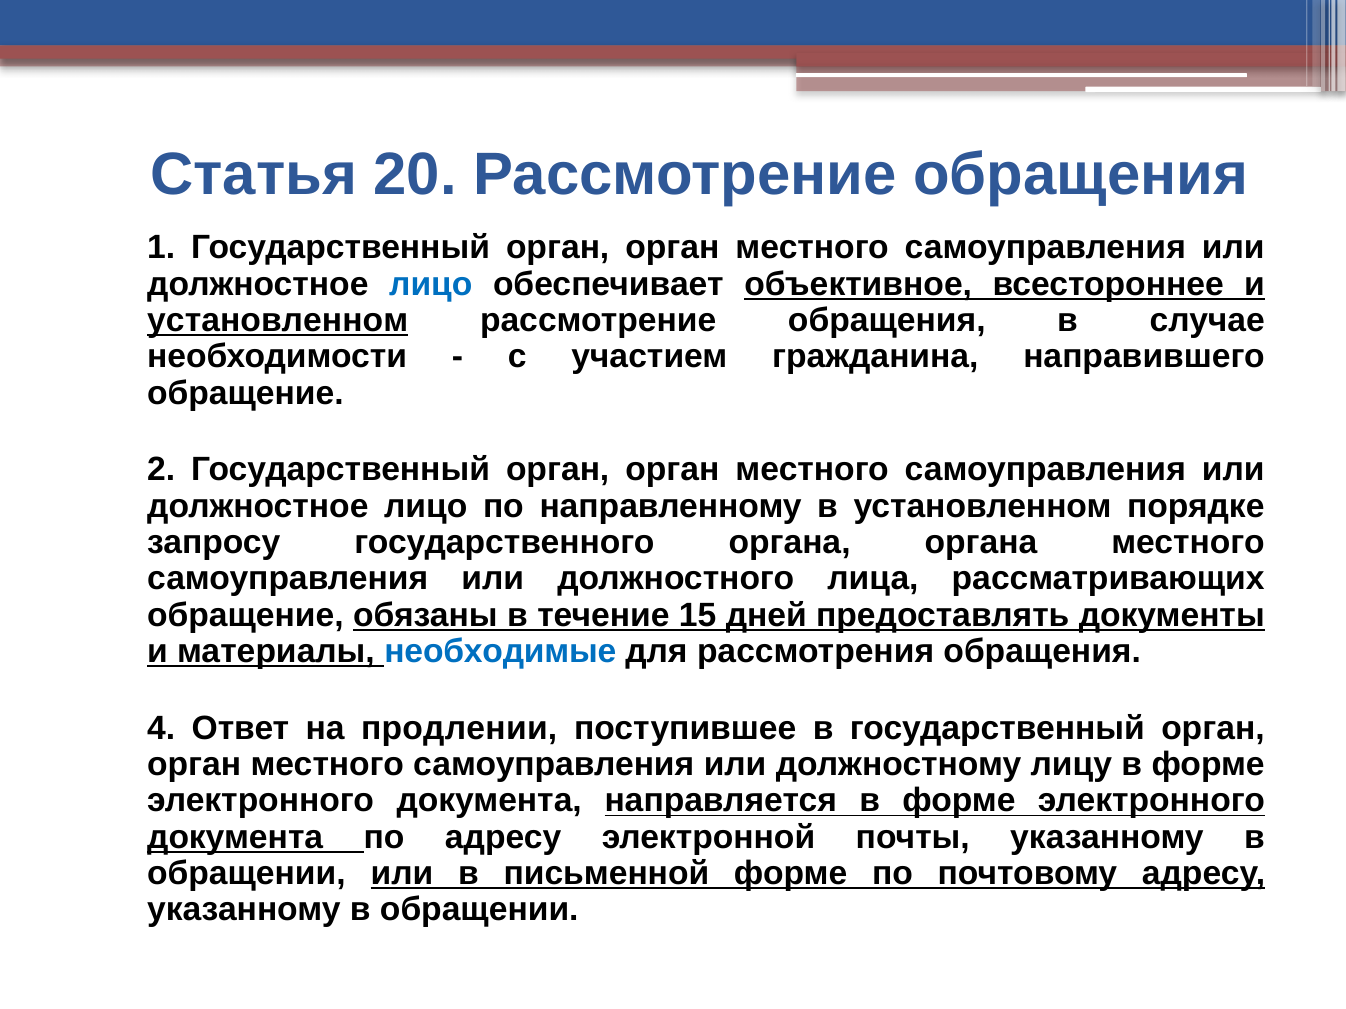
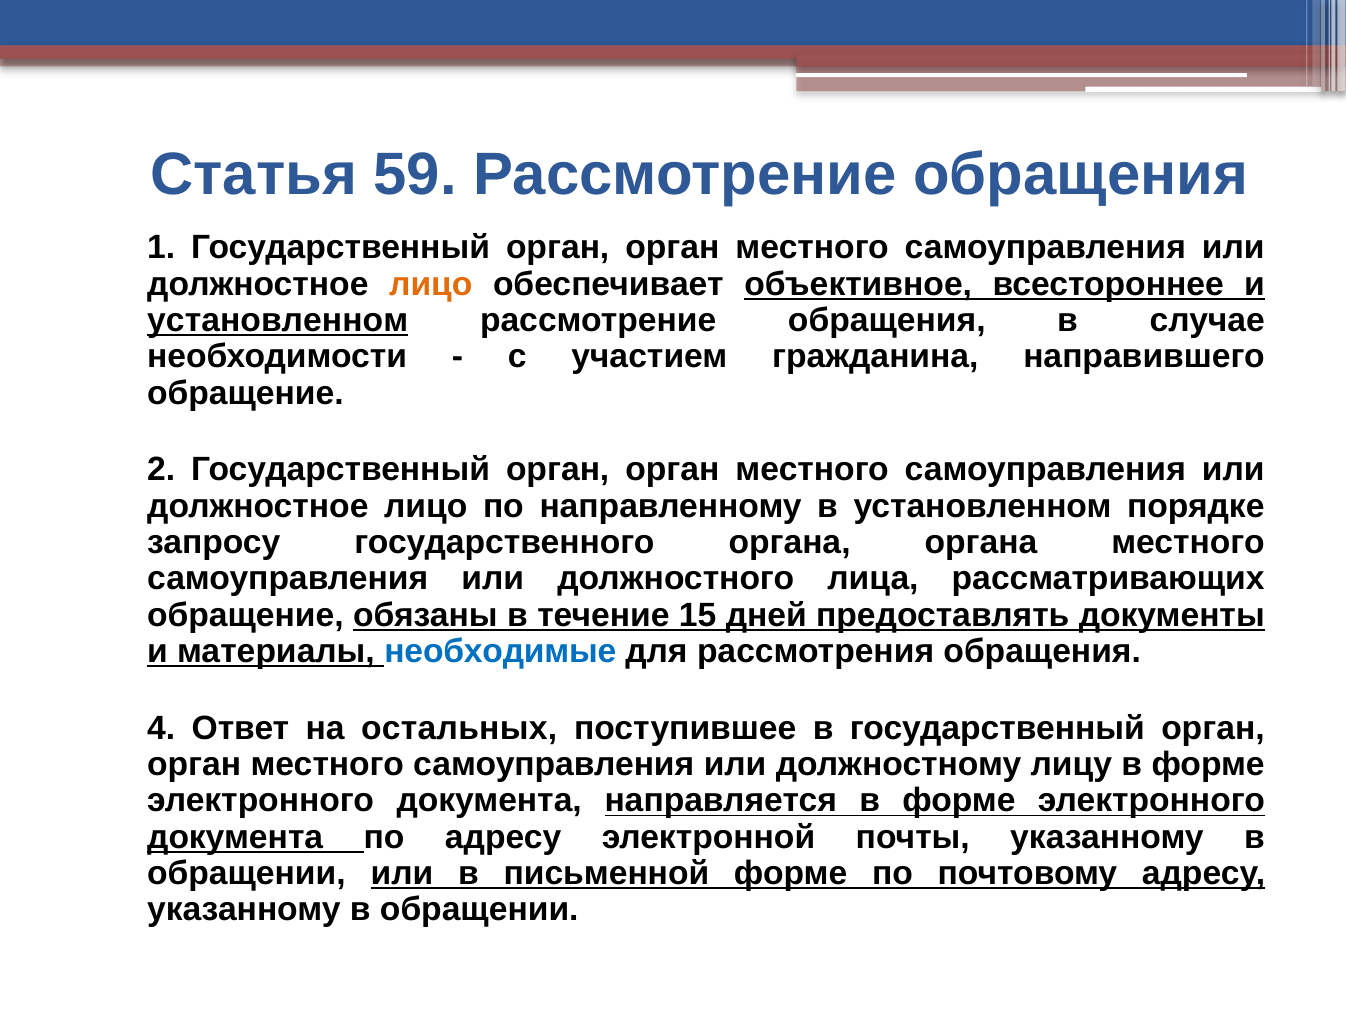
20: 20 -> 59
лицо at (431, 284) colour: blue -> orange
продлении: продлении -> остальных
